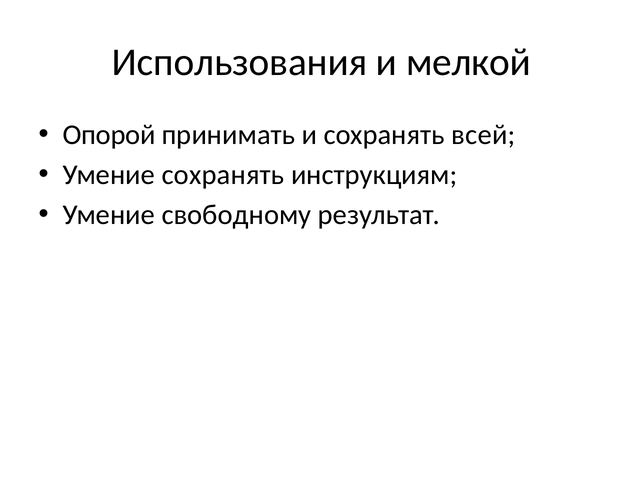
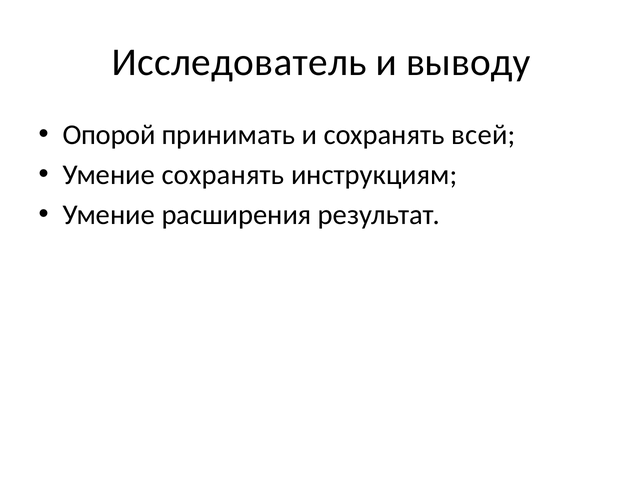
Использования: Использования -> Исследователь
мелкой: мелкой -> выводу
свободному: свободному -> расширения
